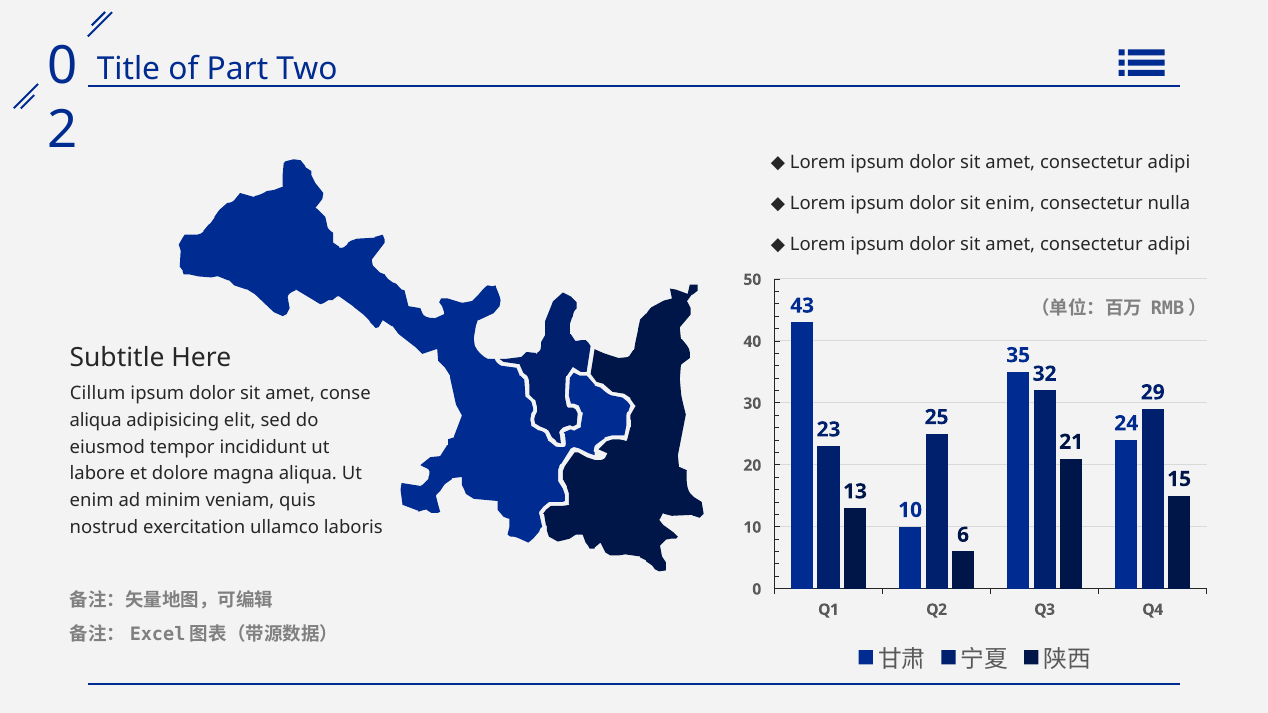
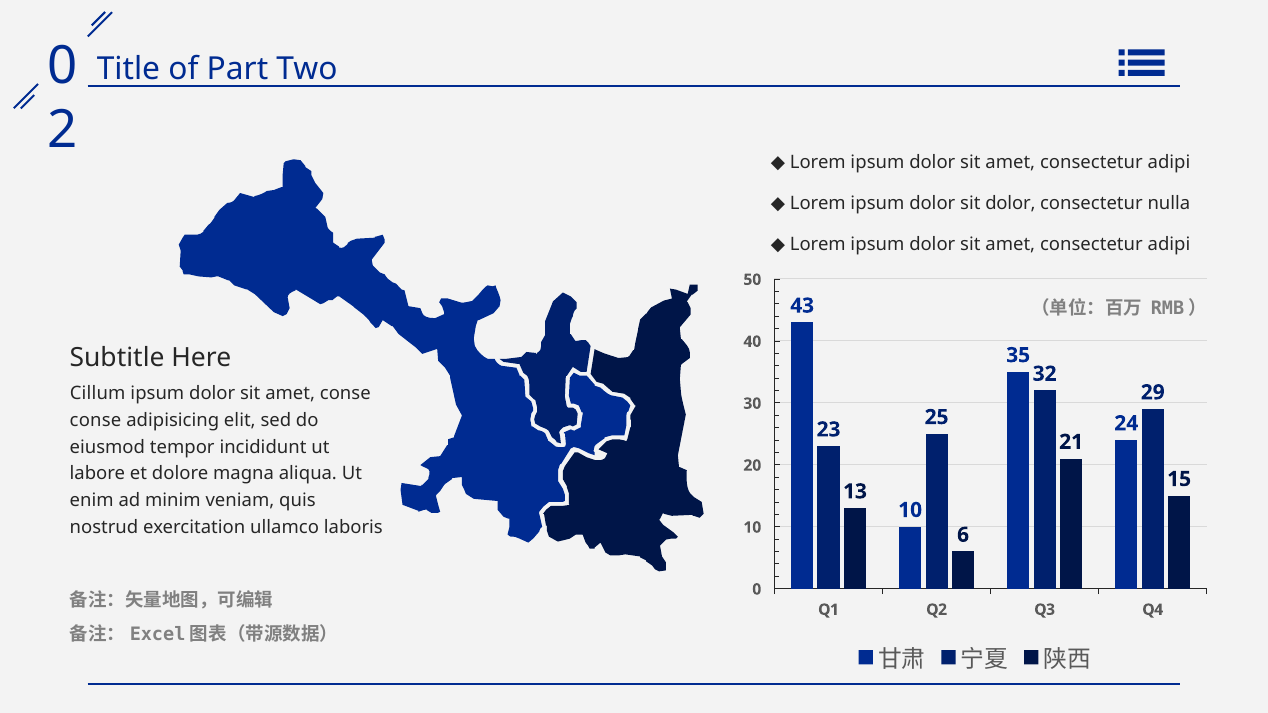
sit enim: enim -> dolor
aliqua at (96, 421): aliqua -> conse
